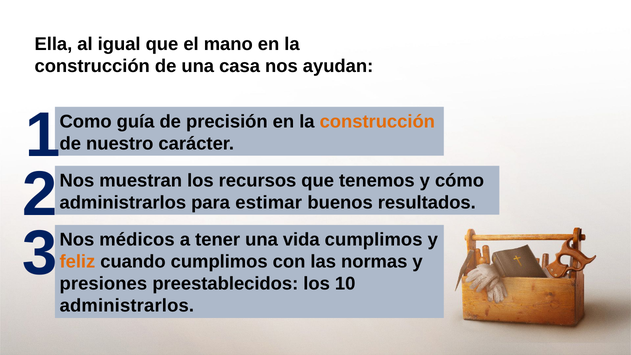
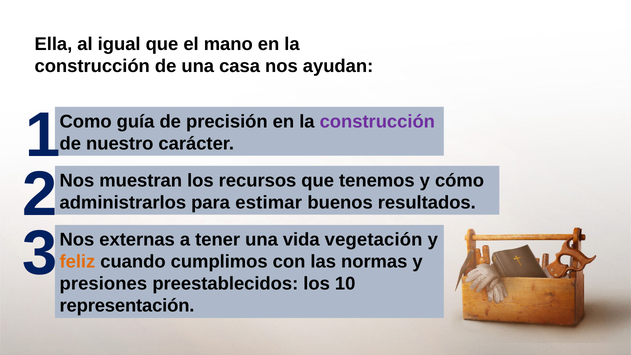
construcción at (377, 121) colour: orange -> purple
médicos: médicos -> externas
vida cumplimos: cumplimos -> vegetación
administrarlos at (127, 306): administrarlos -> representación
